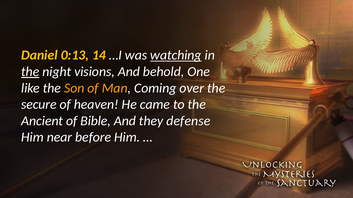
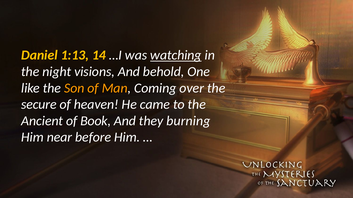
0:13: 0:13 -> 1:13
the at (30, 72) underline: present -> none
Bible: Bible -> Book
defense: defense -> burning
